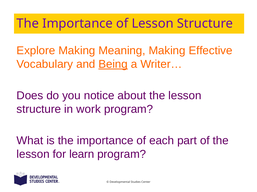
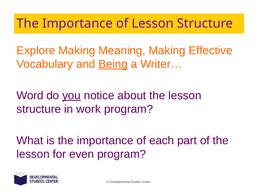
Does: Does -> Word
you underline: none -> present
learn: learn -> even
